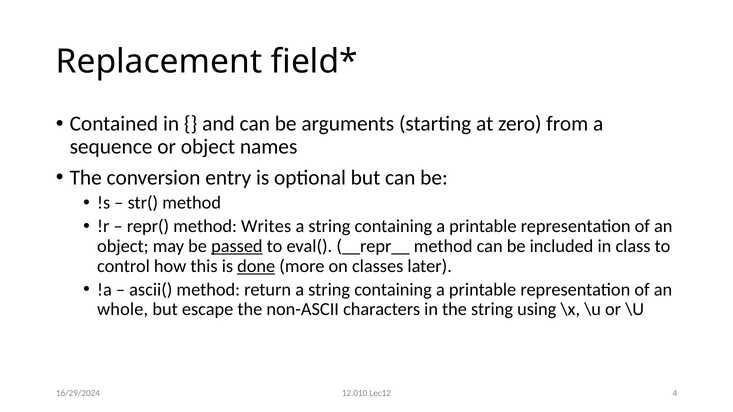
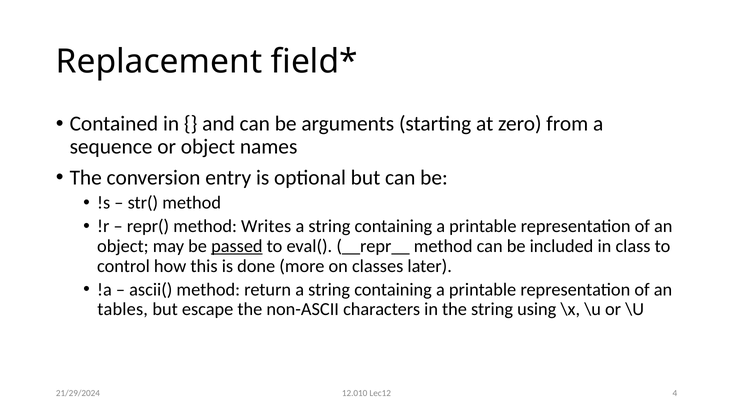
done underline: present -> none
whole: whole -> tables
16/29/2024: 16/29/2024 -> 21/29/2024
